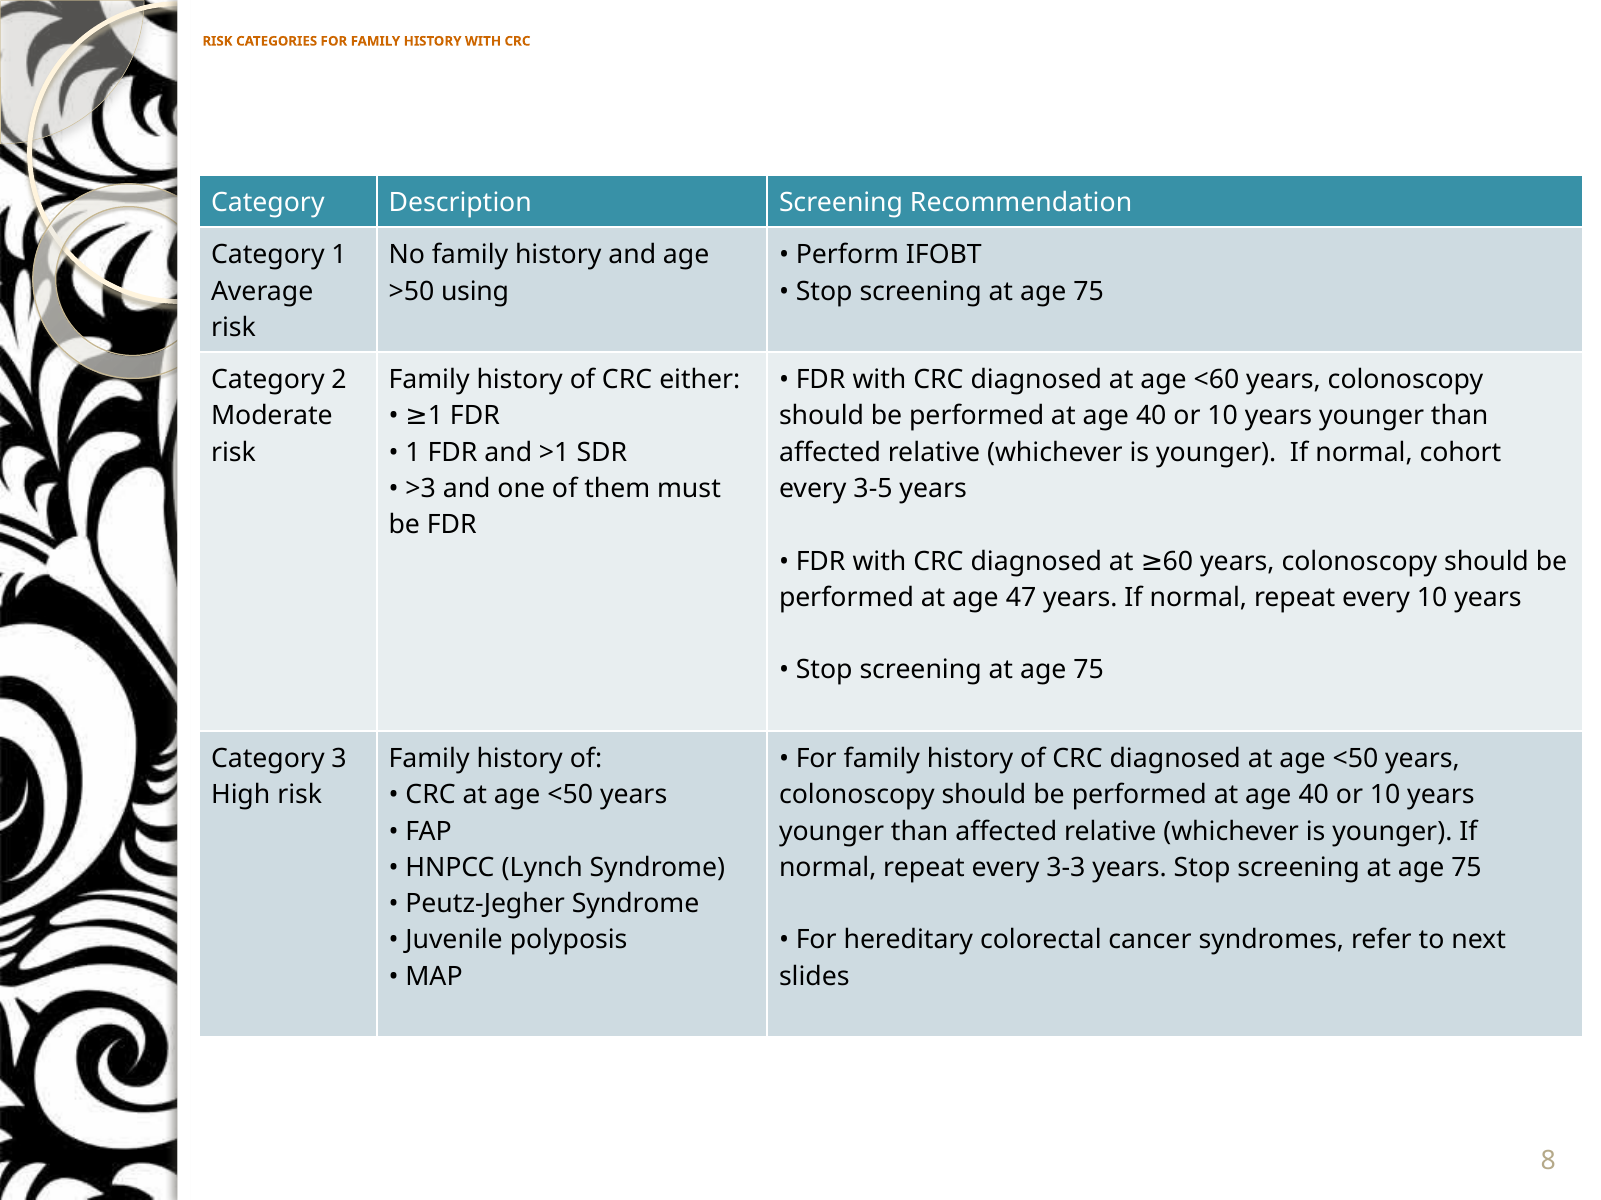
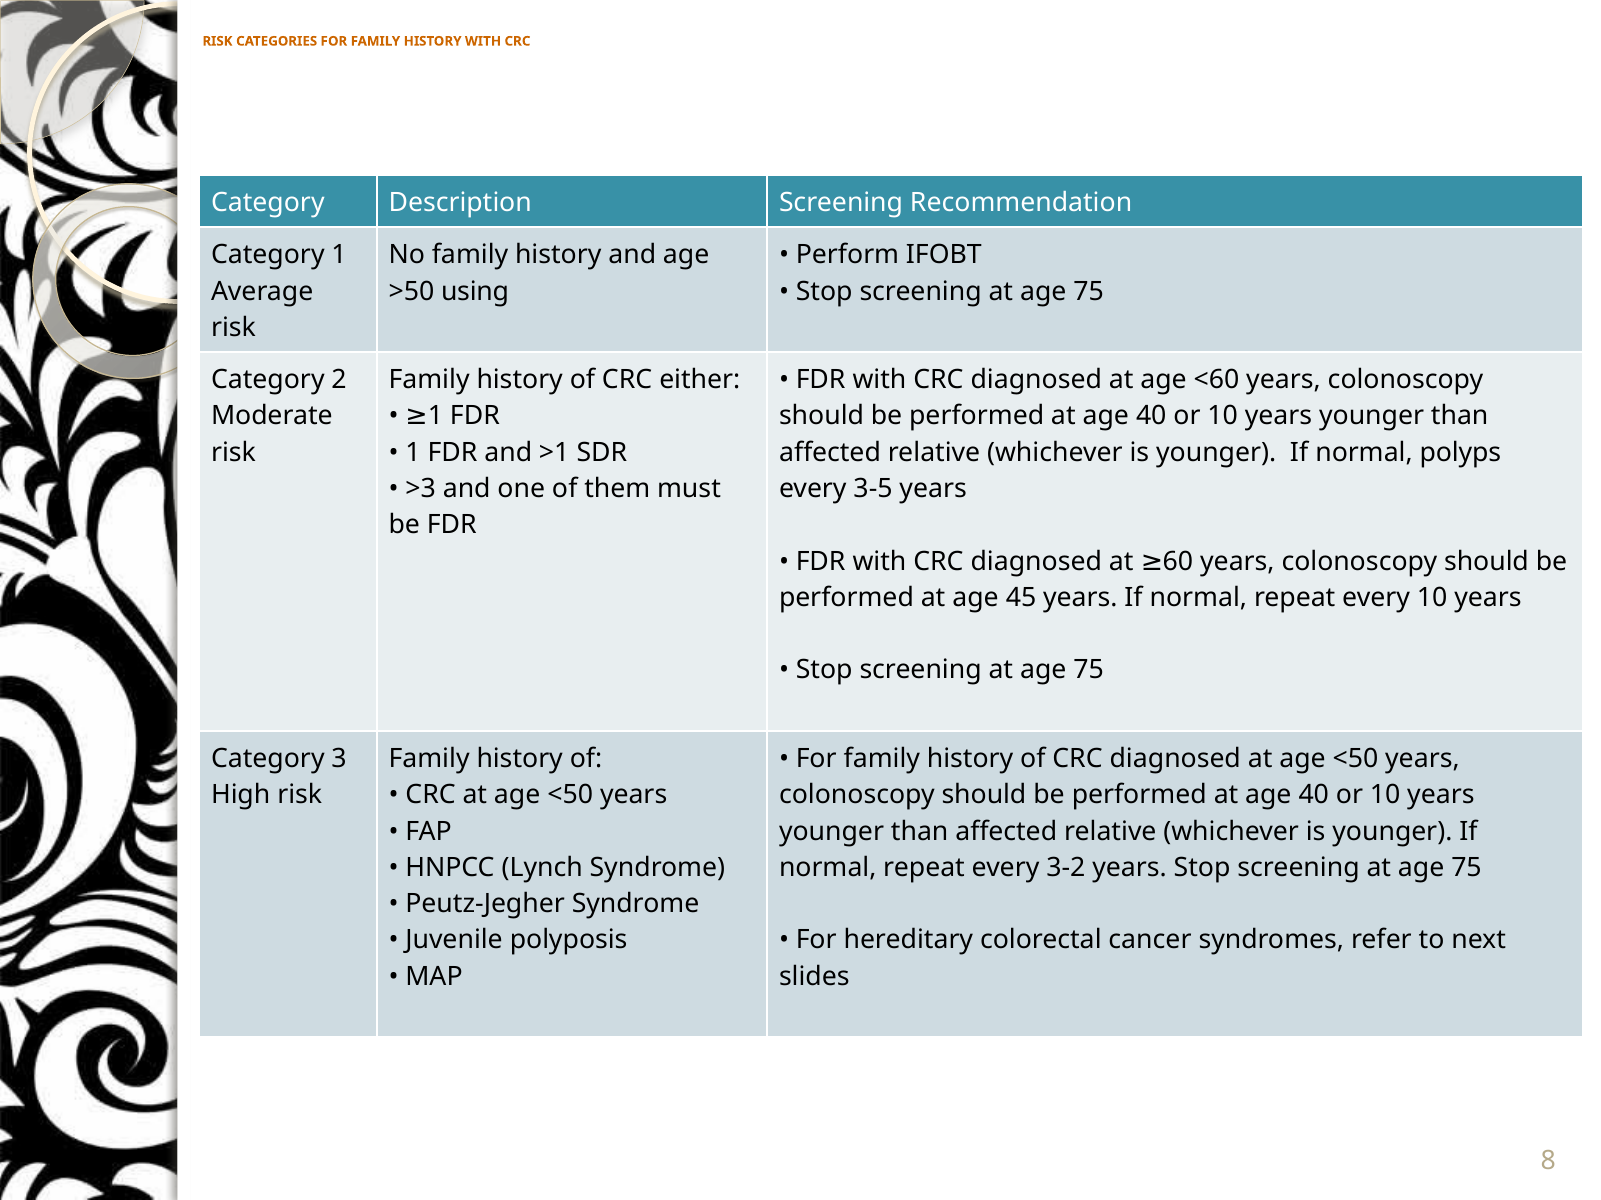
cohort: cohort -> polyps
47: 47 -> 45
3-3: 3-3 -> 3-2
